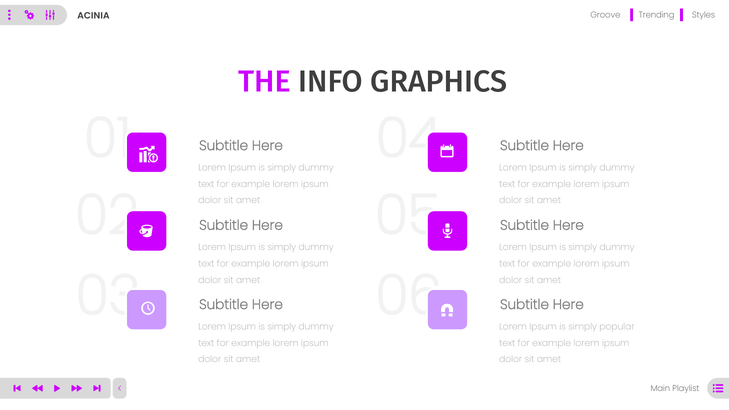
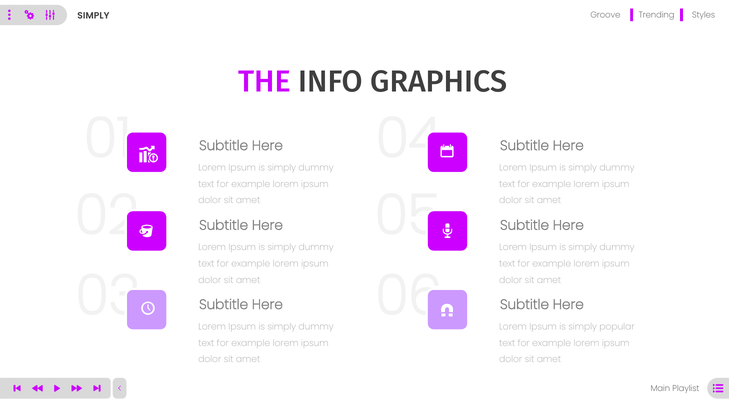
ACINIA at (93, 16): ACINIA -> SIMPLY
